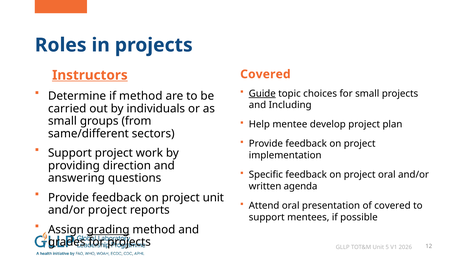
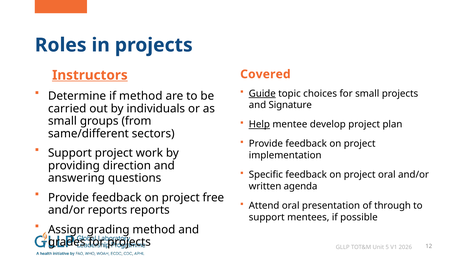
Including: Including -> Signature
Help underline: none -> present
project unit: unit -> free
of covered: covered -> through
and/or project: project -> reports
grading underline: present -> none
